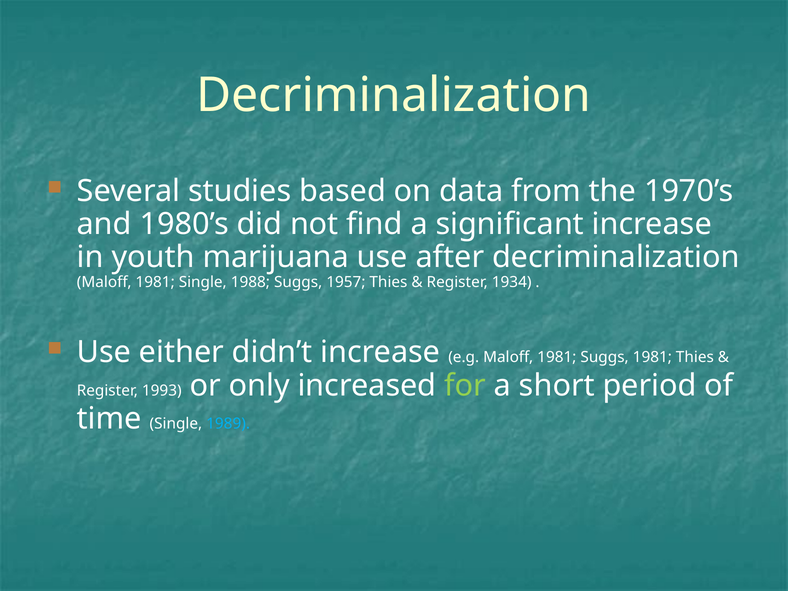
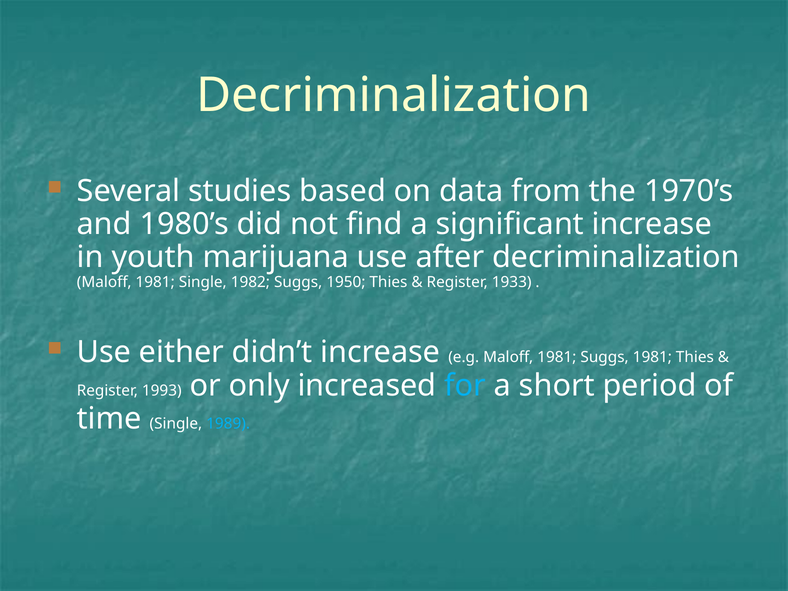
1988: 1988 -> 1982
1957: 1957 -> 1950
1934: 1934 -> 1933
for colour: light green -> light blue
